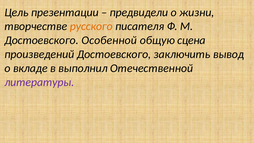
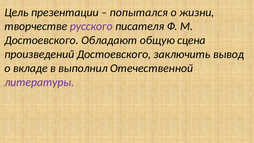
предвидели: предвидели -> попытался
русского colour: orange -> purple
Особенной: Особенной -> Обладают
